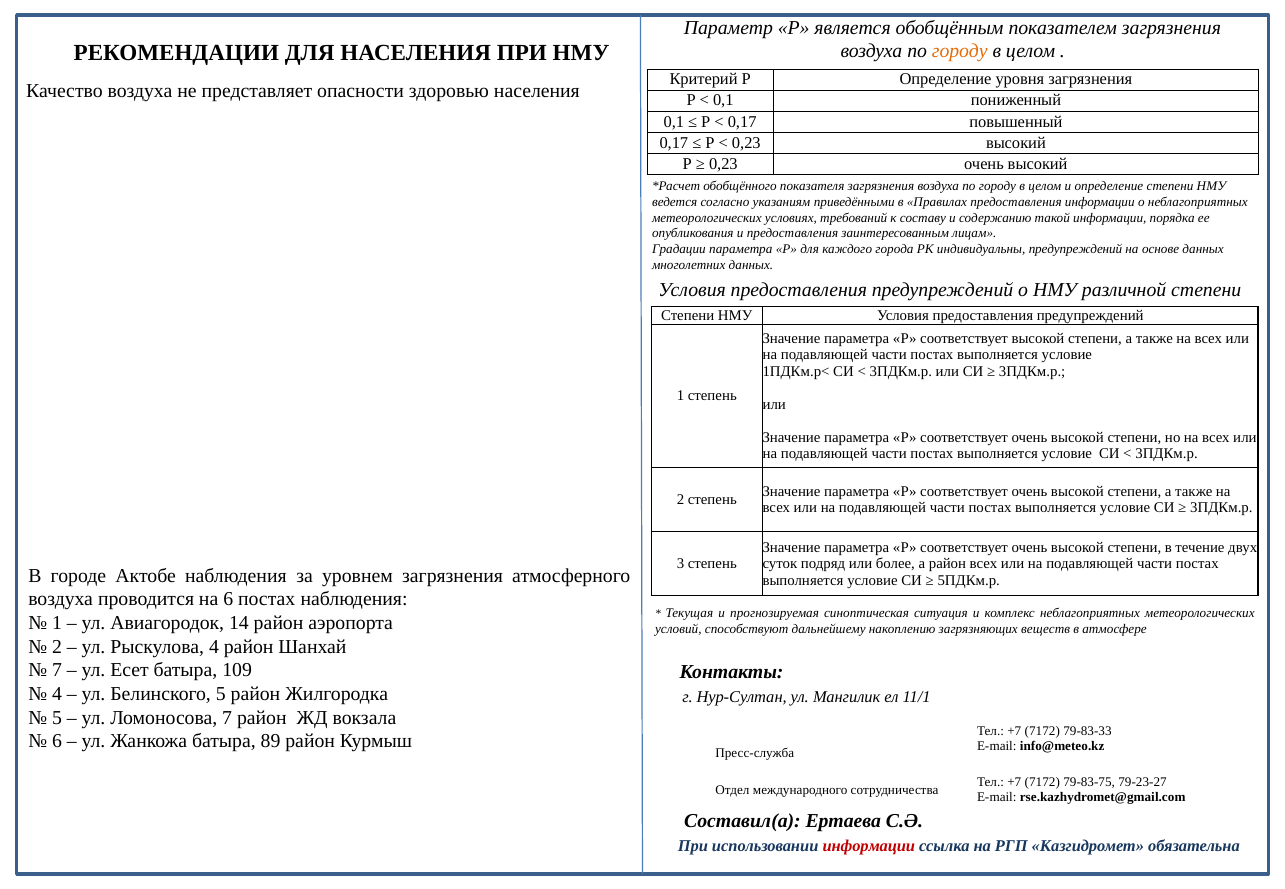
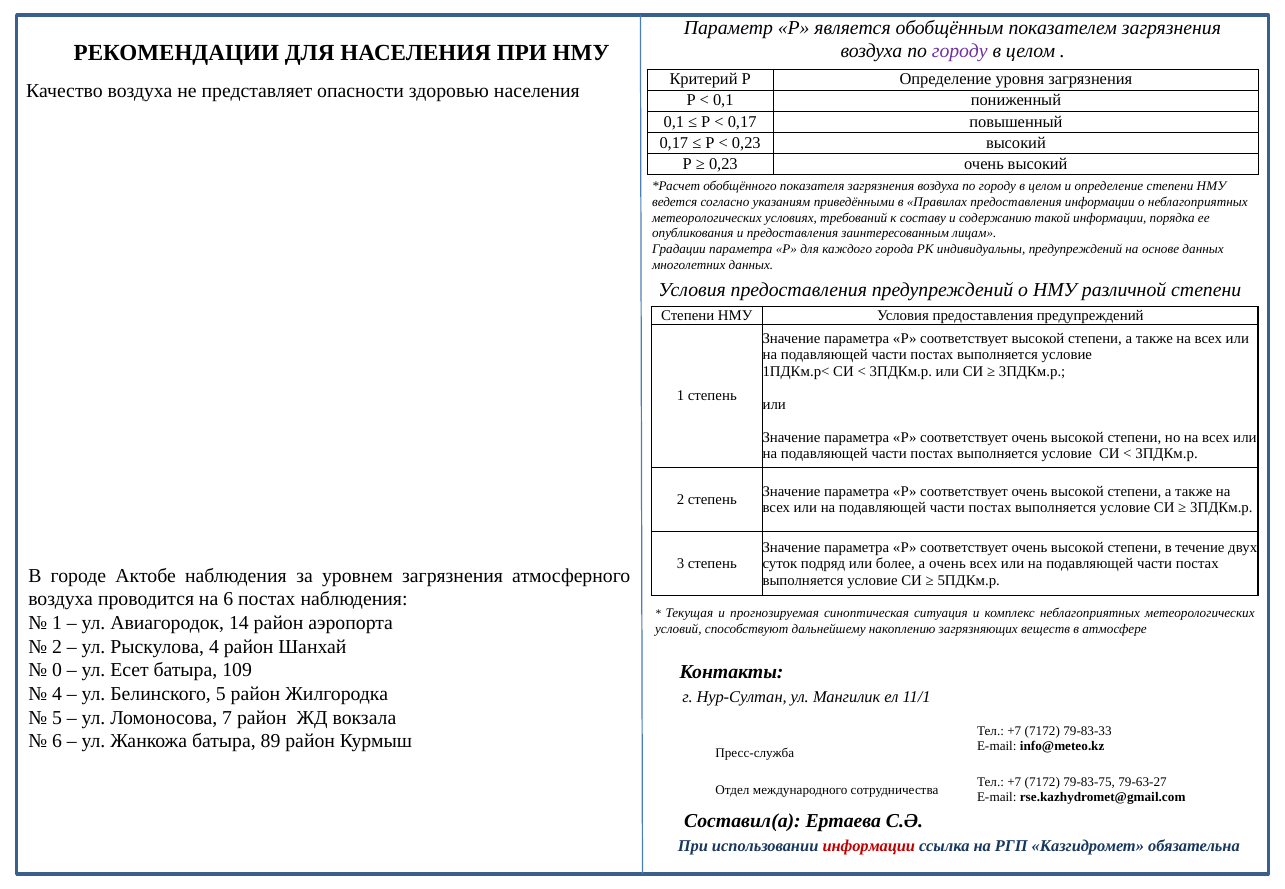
городу at (960, 51) colour: orange -> purple
а район: район -> очень
7 at (57, 671): 7 -> 0
79-23-27: 79-23-27 -> 79-63-27
